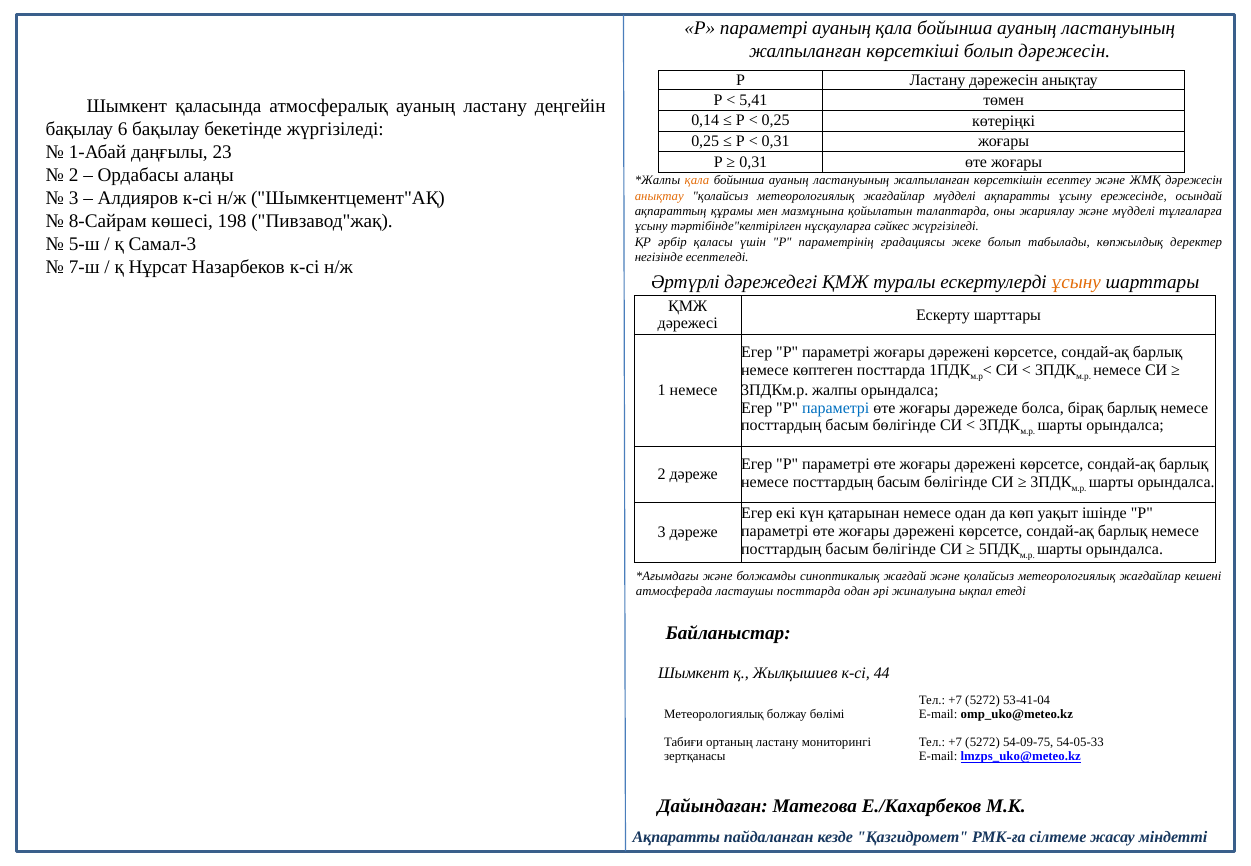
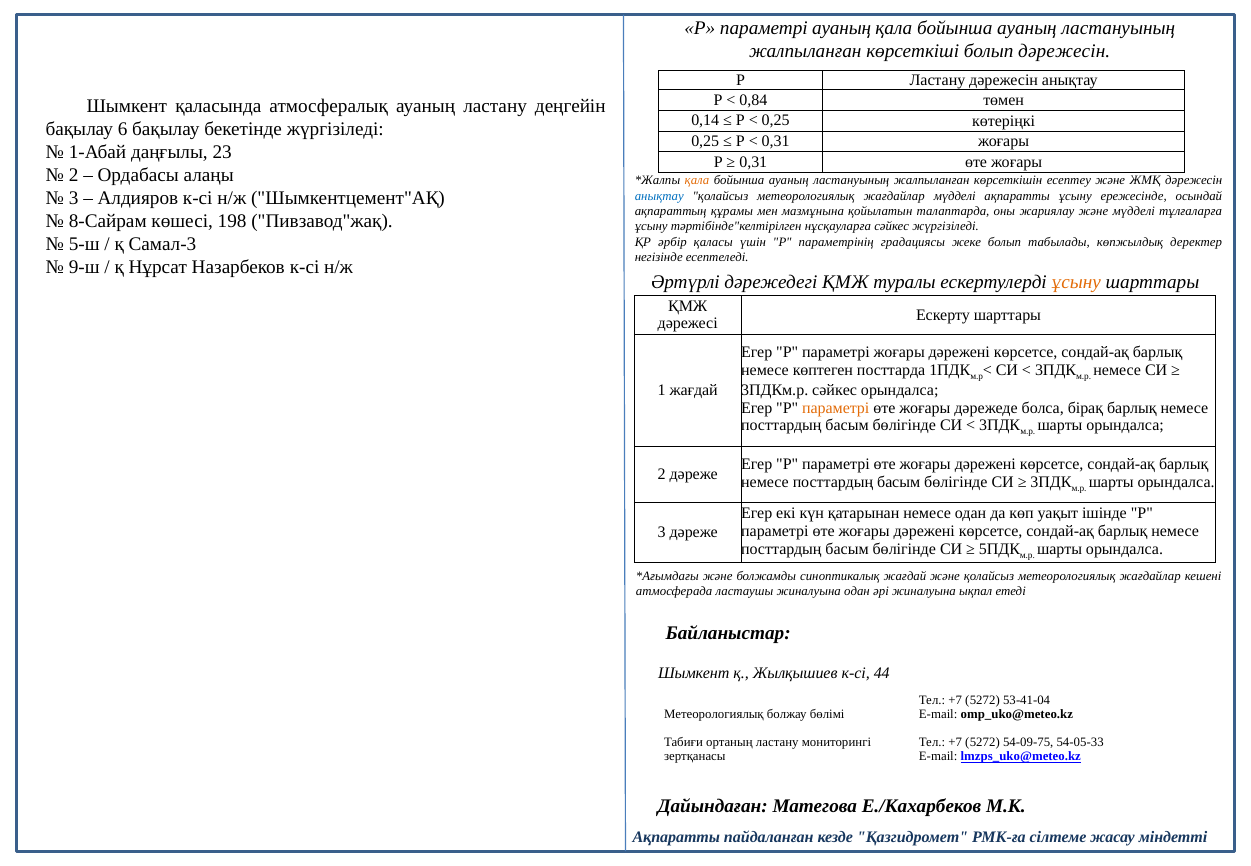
5,41: 5,41 -> 0,84
анықтау at (659, 196) colour: orange -> blue
7-ш: 7-ш -> 9-ш
1 немесе: немесе -> жағдай
3ПДКм.р жалпы: жалпы -> сәйкес
параметрі at (836, 408) colour: blue -> orange
ластаушы посттарда: посттарда -> жиналуына
